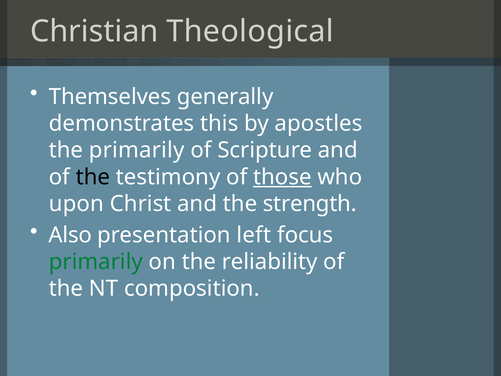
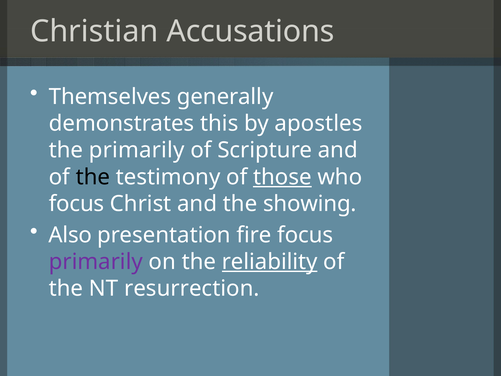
Theological: Theological -> Accusations
upon at (76, 204): upon -> focus
strength: strength -> showing
left: left -> fire
primarily at (96, 262) colour: green -> purple
reliability underline: none -> present
composition: composition -> resurrection
